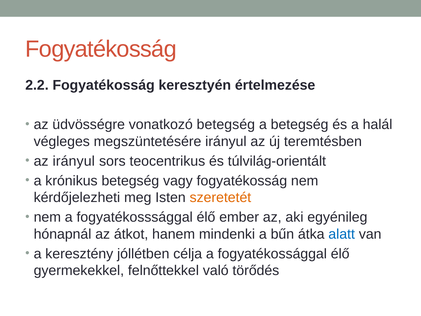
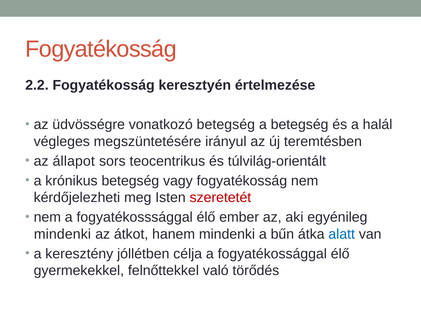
az irányul: irányul -> állapot
szeretetét colour: orange -> red
hónapnál at (63, 234): hónapnál -> mindenki
